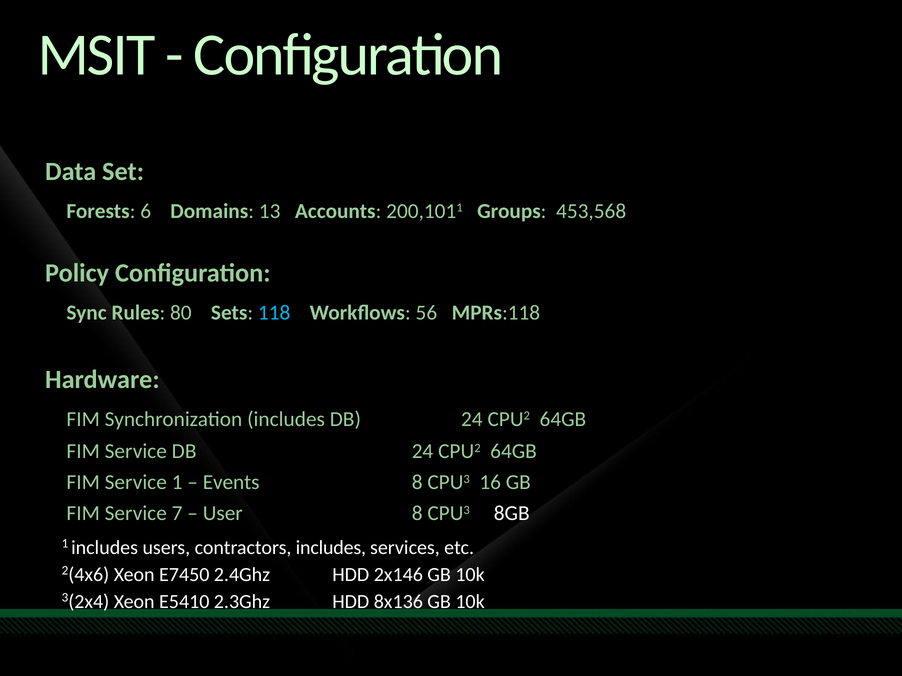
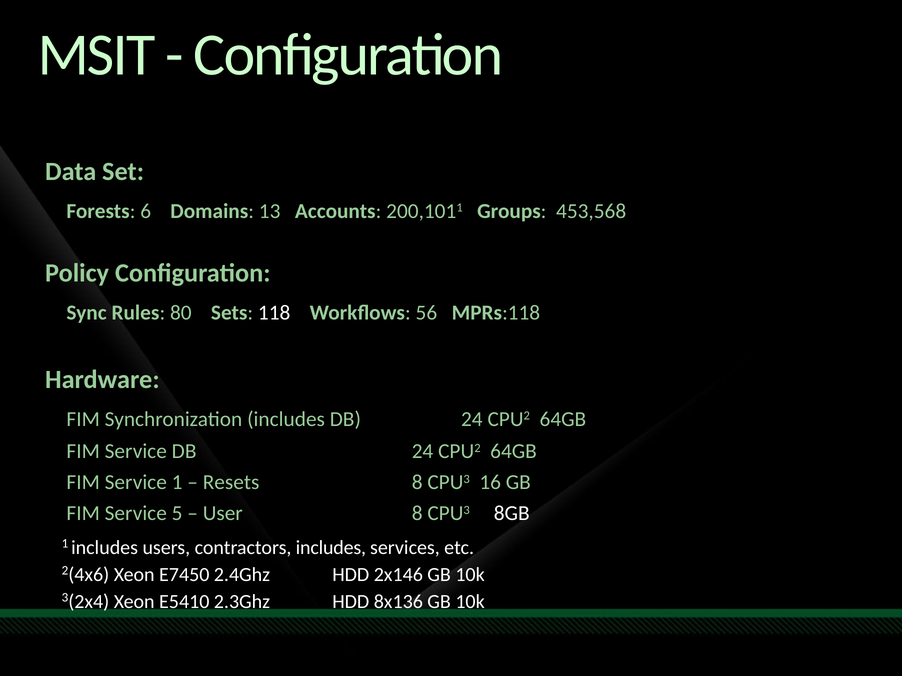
118 colour: light blue -> white
Events: Events -> Resets
7: 7 -> 5
